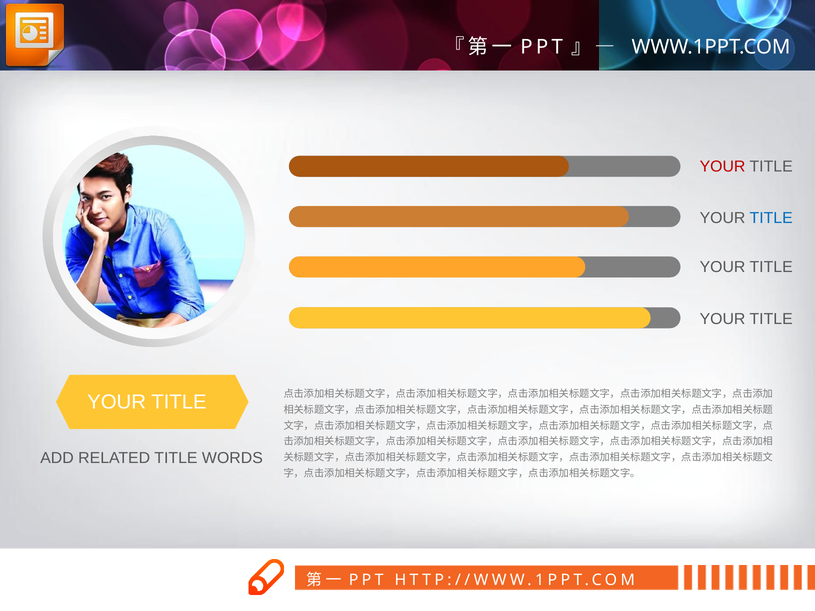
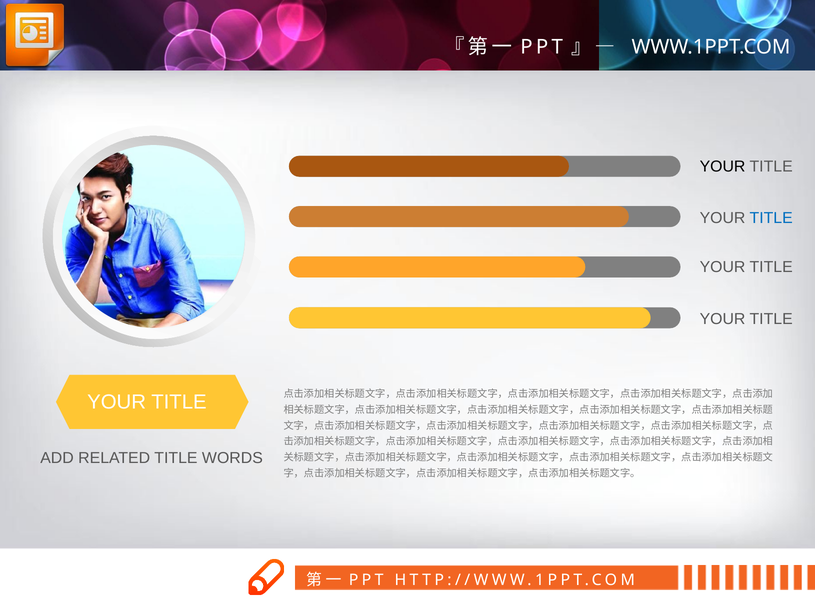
YOUR at (723, 167) colour: red -> black
